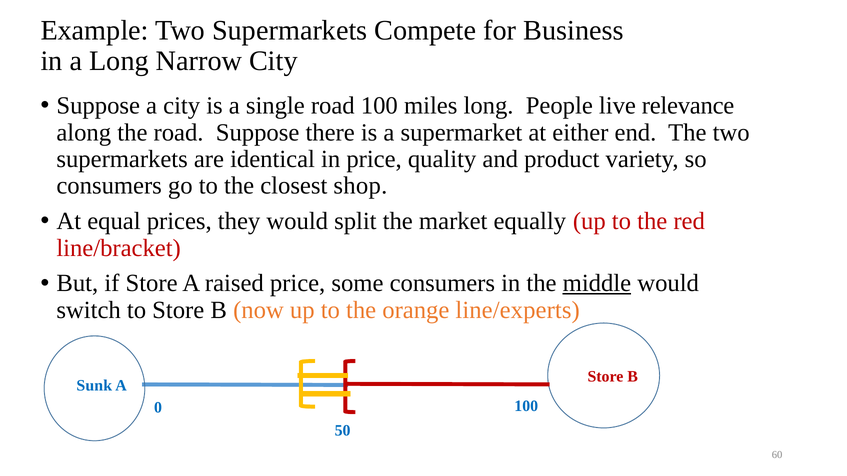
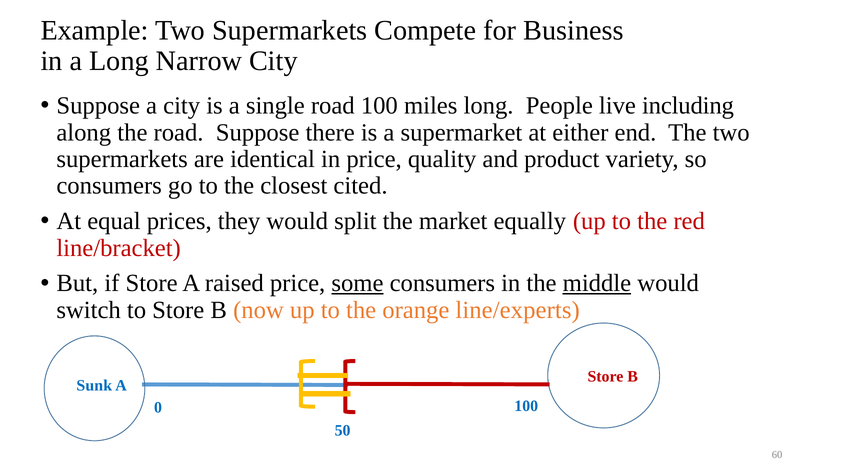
relevance: relevance -> including
shop: shop -> cited
some underline: none -> present
